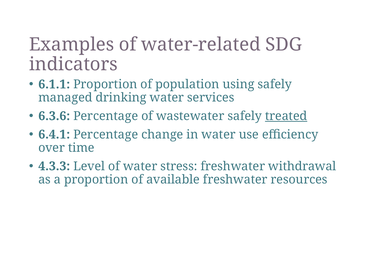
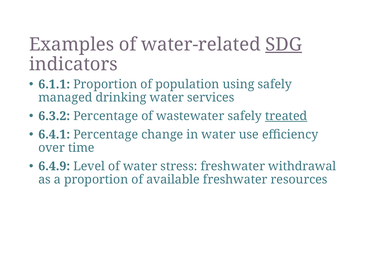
SDG underline: none -> present
6.3.6: 6.3.6 -> 6.3.2
4.3.3: 4.3.3 -> 6.4.9
